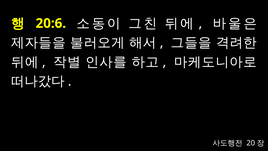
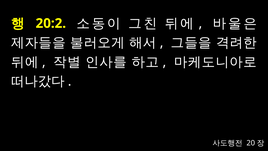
20:6: 20:6 -> 20:2
